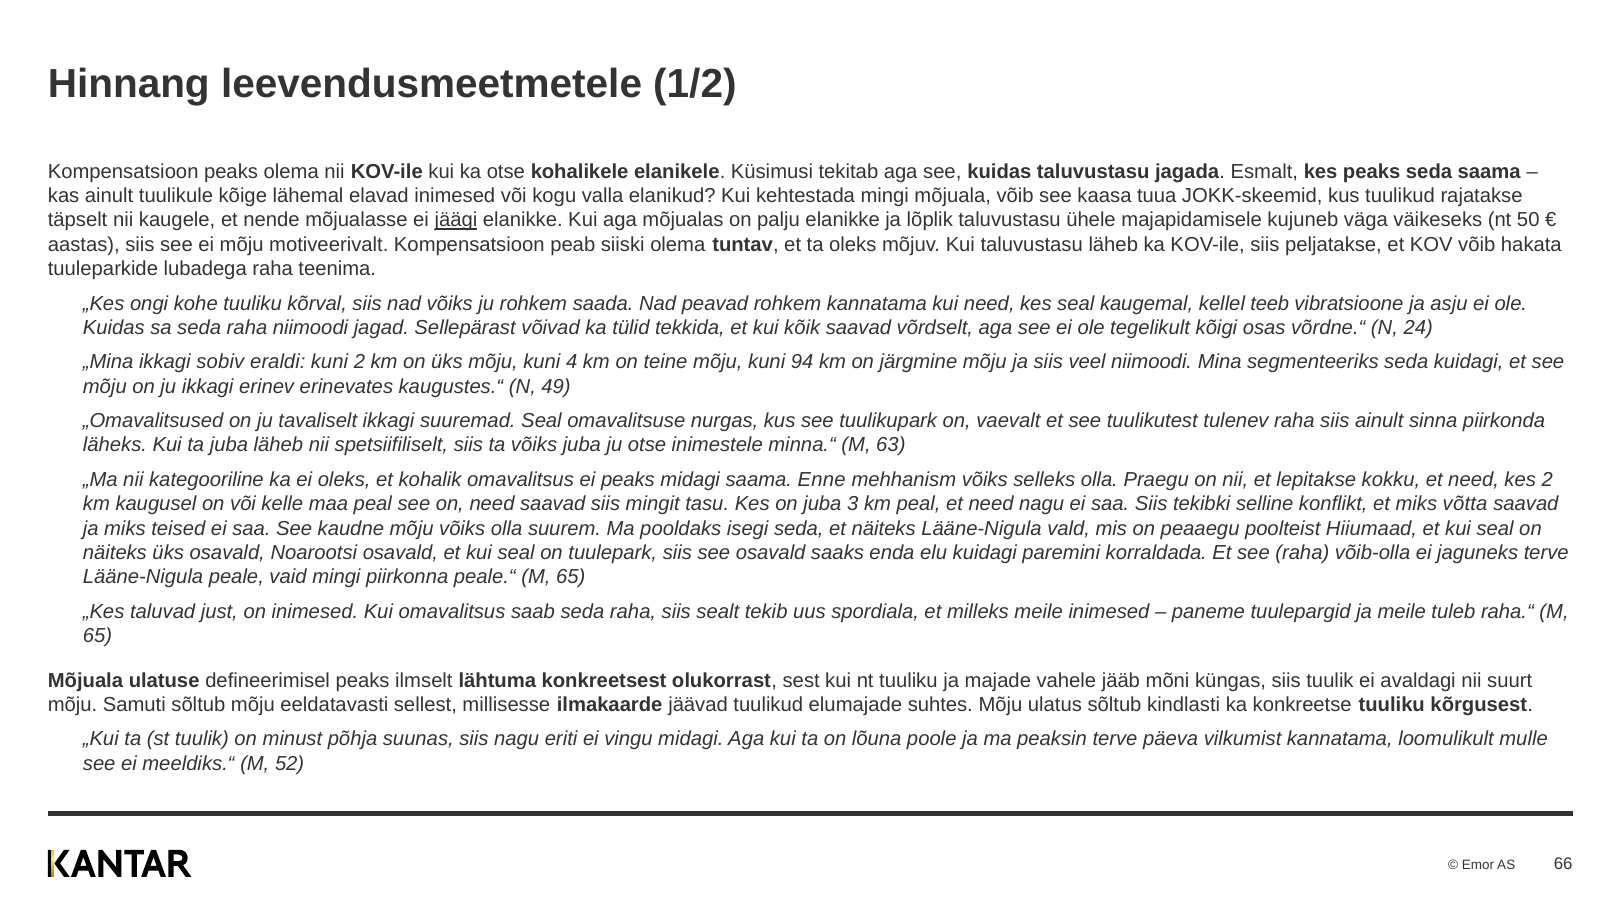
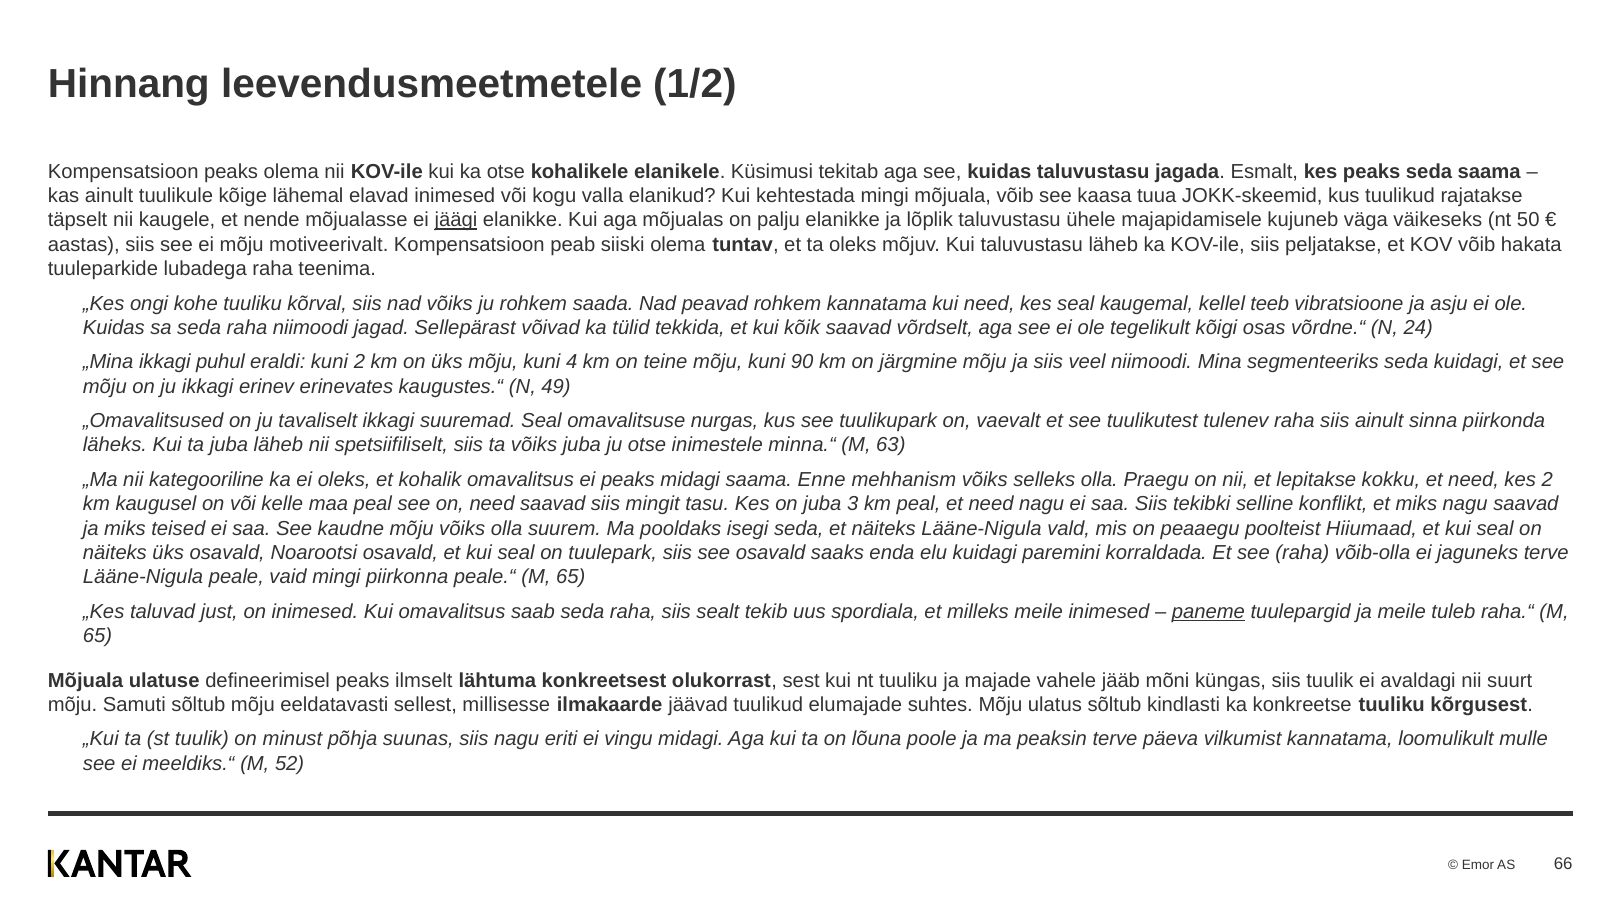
sobiv: sobiv -> puhul
94: 94 -> 90
miks võtta: võtta -> nagu
paneme underline: none -> present
